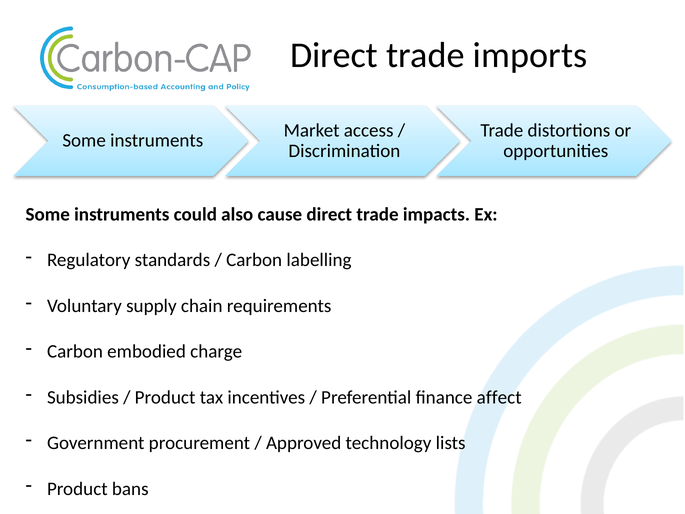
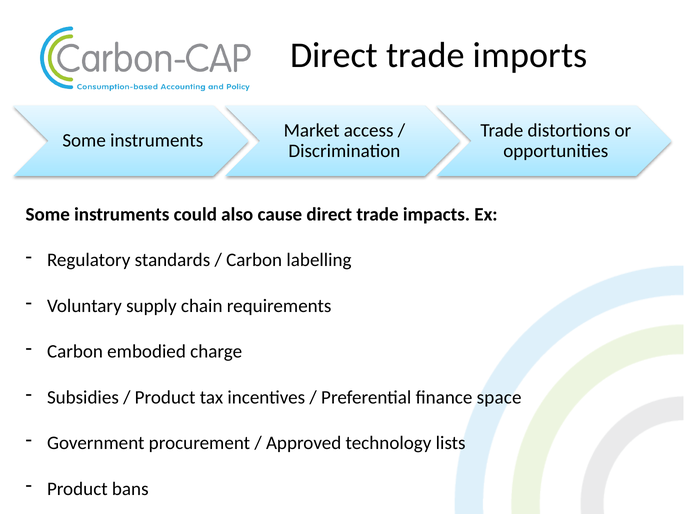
affect: affect -> space
